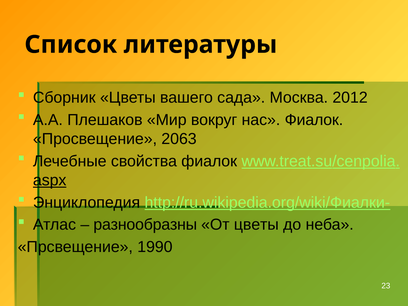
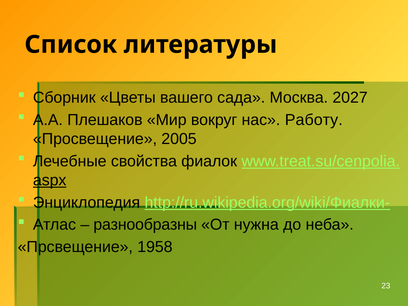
2012: 2012 -> 2027
нас Фиалок: Фиалок -> Работу
2063: 2063 -> 2005
От цветы: цветы -> нужна
1990: 1990 -> 1958
